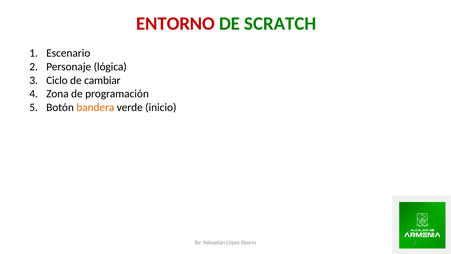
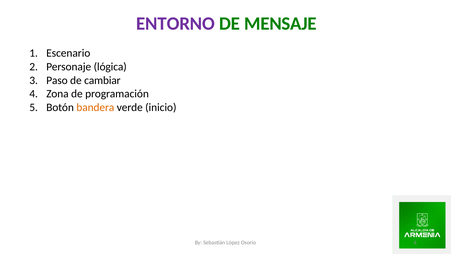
ENTORNO colour: red -> purple
SCRATCH: SCRATCH -> MENSAJE
Ciclo: Ciclo -> Paso
